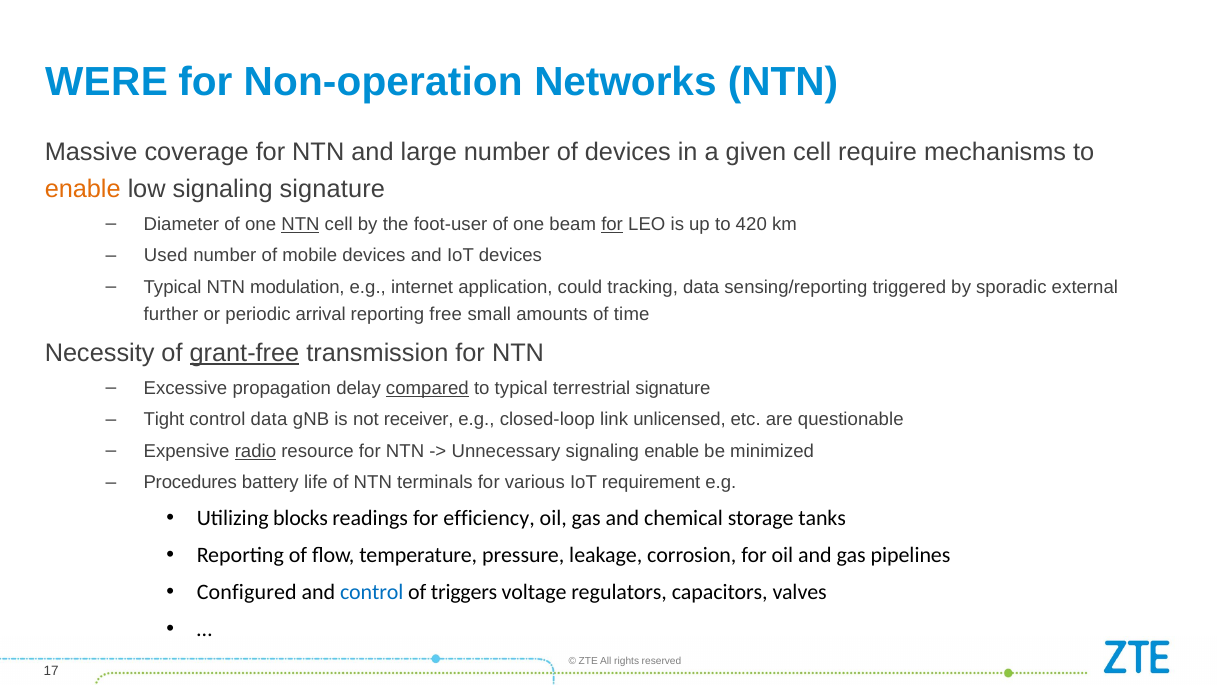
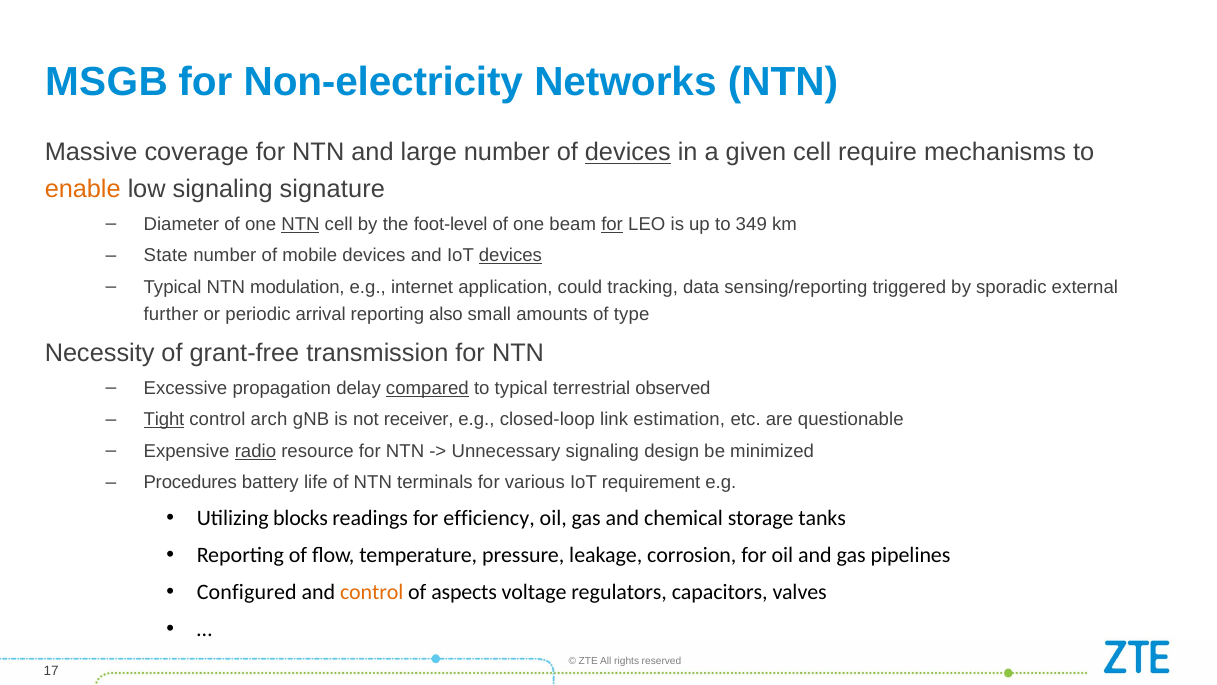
WERE: WERE -> MSGB
Non-operation: Non-operation -> Non-electricity
devices at (628, 152) underline: none -> present
foot-user: foot-user -> foot-level
420: 420 -> 349
Used: Used -> State
devices at (510, 256) underline: none -> present
free: free -> also
time: time -> type
grant-free underline: present -> none
terrestrial signature: signature -> observed
Tight underline: none -> present
control data: data -> arch
unlicensed: unlicensed -> estimation
signaling enable: enable -> design
control at (372, 592) colour: blue -> orange
triggers: triggers -> aspects
